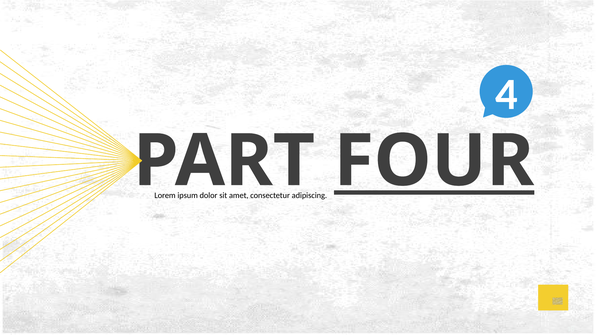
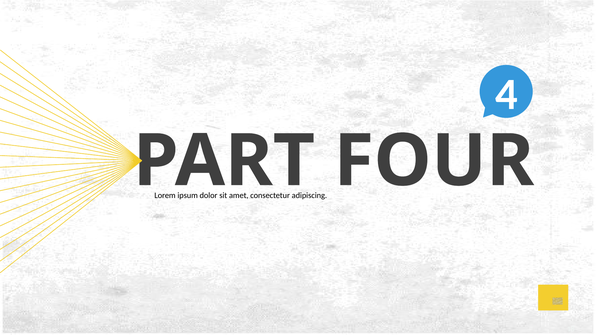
FOUR underline: present -> none
